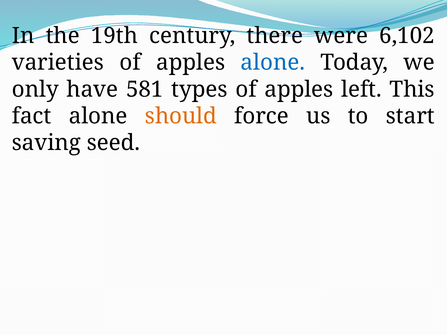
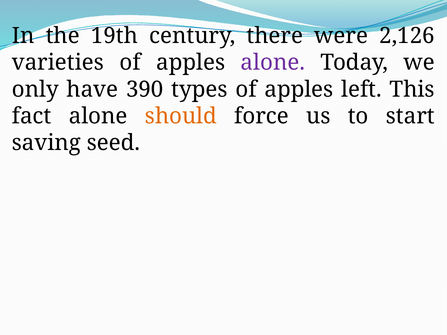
6,102: 6,102 -> 2,126
alone at (273, 63) colour: blue -> purple
581: 581 -> 390
